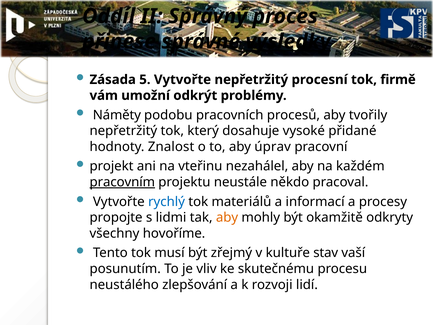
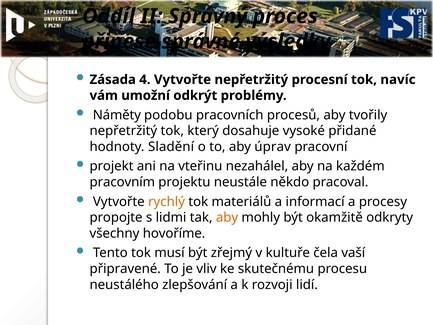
5: 5 -> 4
firmě: firmě -> navíc
Znalost: Znalost -> Sladění
pracovním underline: present -> none
rychlý colour: blue -> orange
stav: stav -> čela
posunutím: posunutím -> připravené
